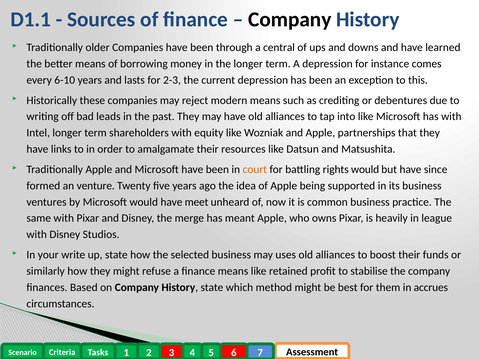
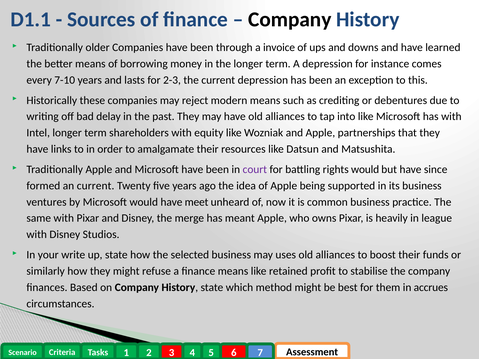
central: central -> invoice
6-10: 6-10 -> 7-10
leads: leads -> delay
court colour: orange -> purple
an venture: venture -> current
